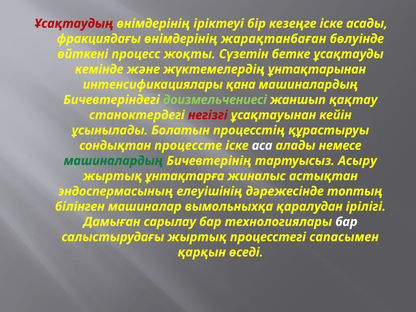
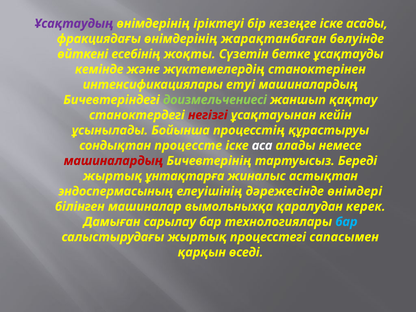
Ұсақтаудың colour: red -> purple
процесс: процесс -> есебiнiң
ұнтақтарынан: ұнтақтарынан -> станоктерiнен
қана: қана -> етуi
Болатын: Болатын -> Бойынша
машиналардың at (114, 161) colour: green -> red
Асыру: Асыру -> Бередi
топтың: топтың -> өнiмдерi
iрiлiгi: iрiлiгi -> керек
бар at (346, 222) colour: white -> light blue
